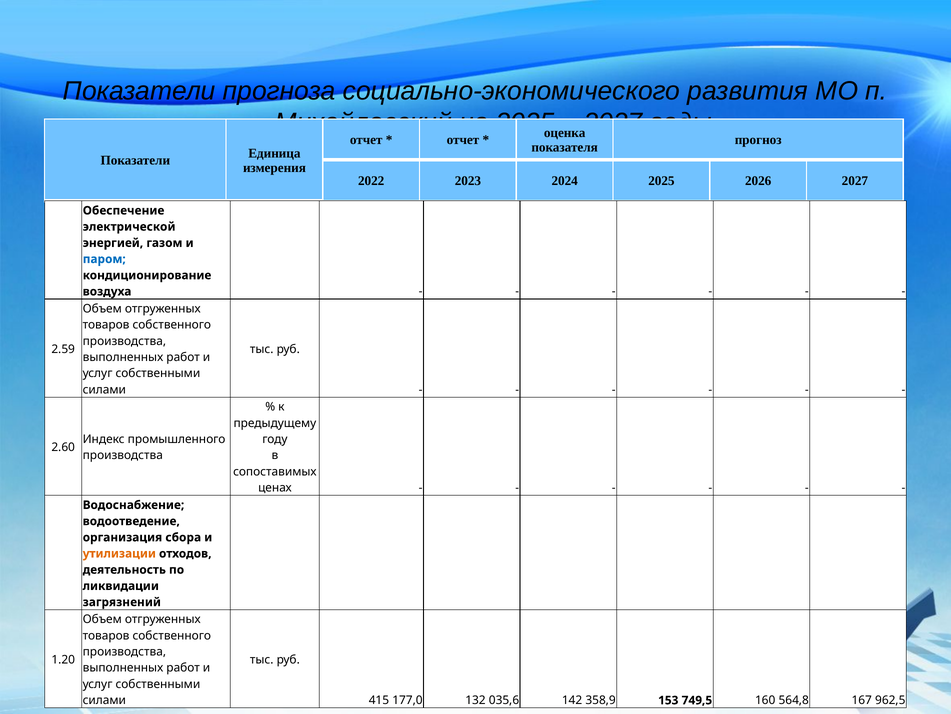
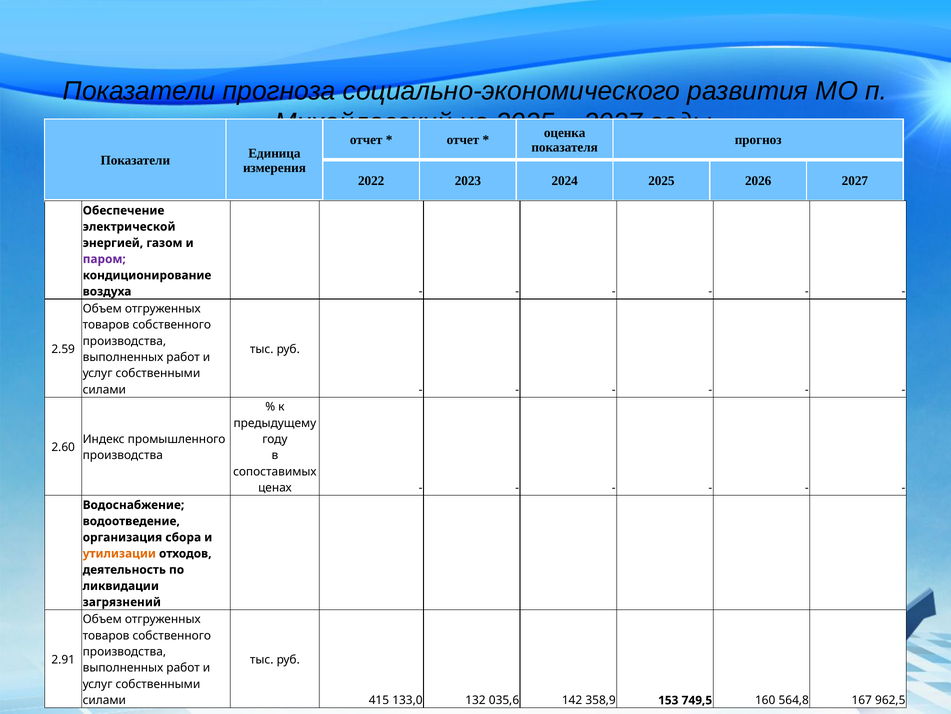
паром colour: blue -> purple
1.20: 1.20 -> 2.91
177,0: 177,0 -> 133,0
